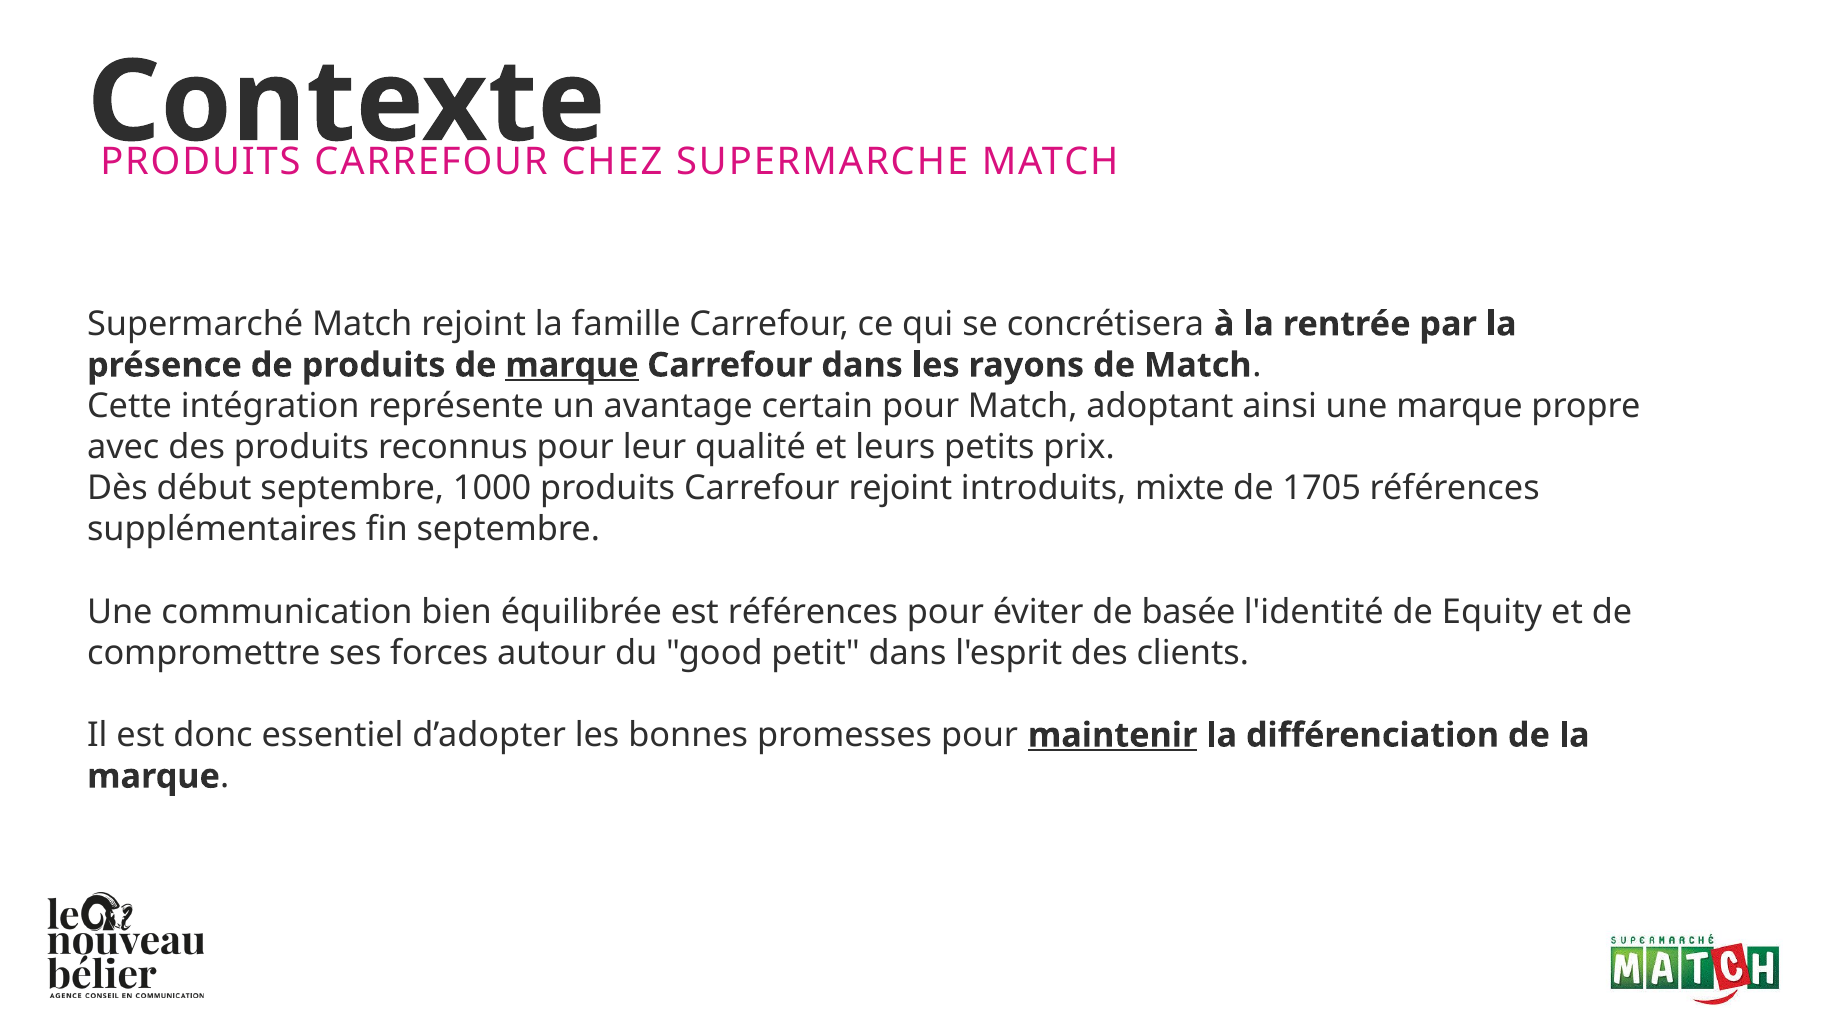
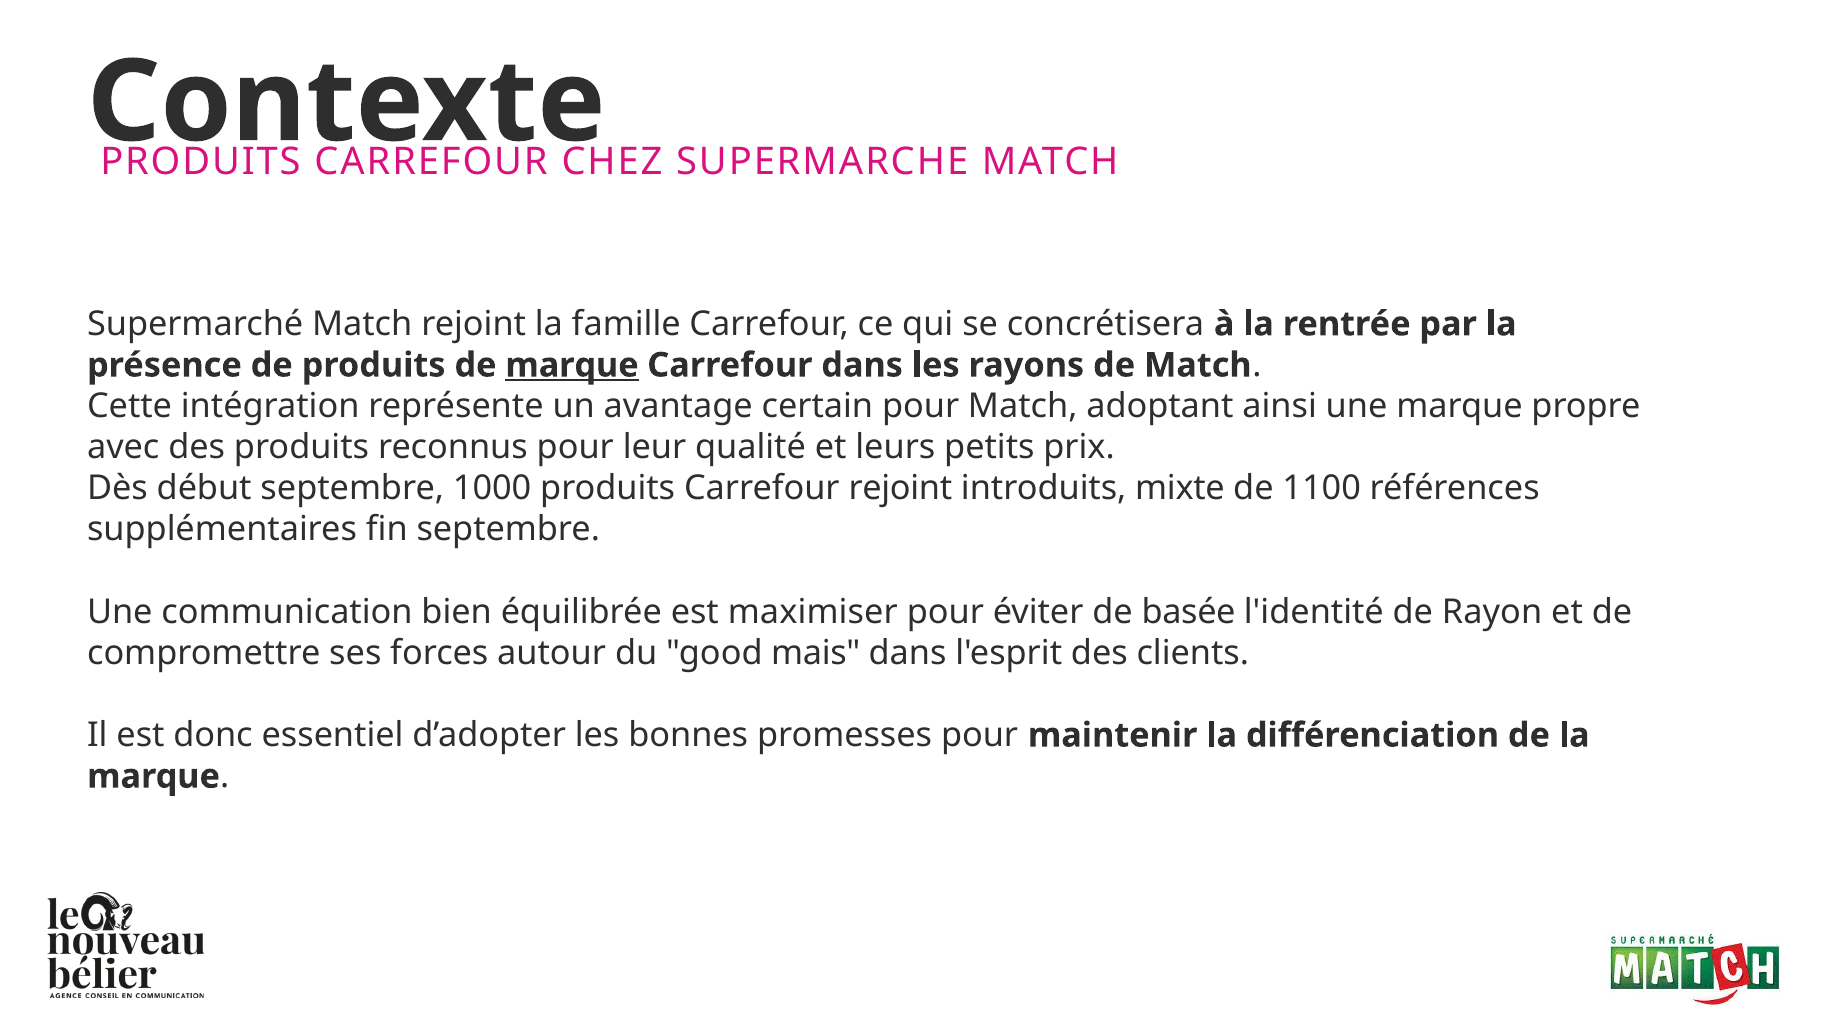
1705: 1705 -> 1100
est références: références -> maximiser
Equity: Equity -> Rayon
petit: petit -> mais
maintenir underline: present -> none
